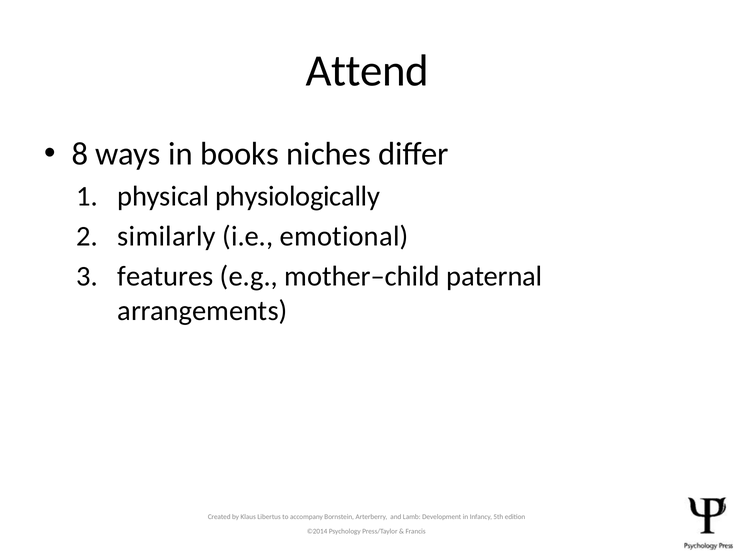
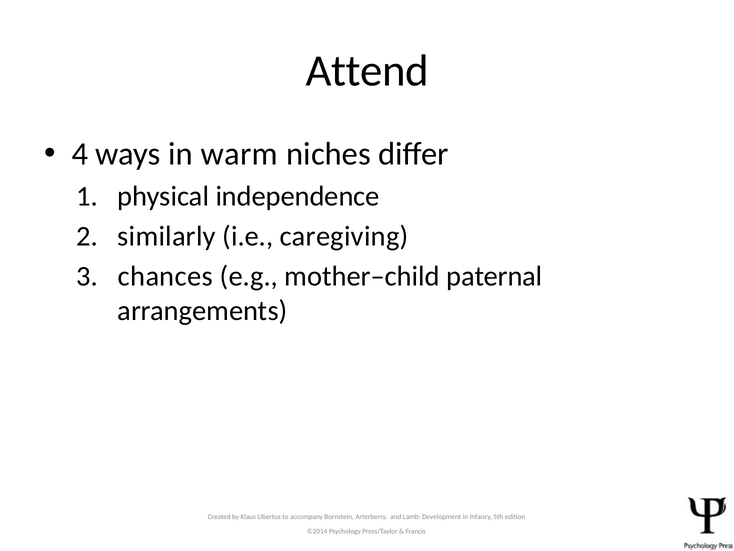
8: 8 -> 4
books: books -> warm
physiologically: physiologically -> independence
emotional: emotional -> caregiving
features: features -> chances
